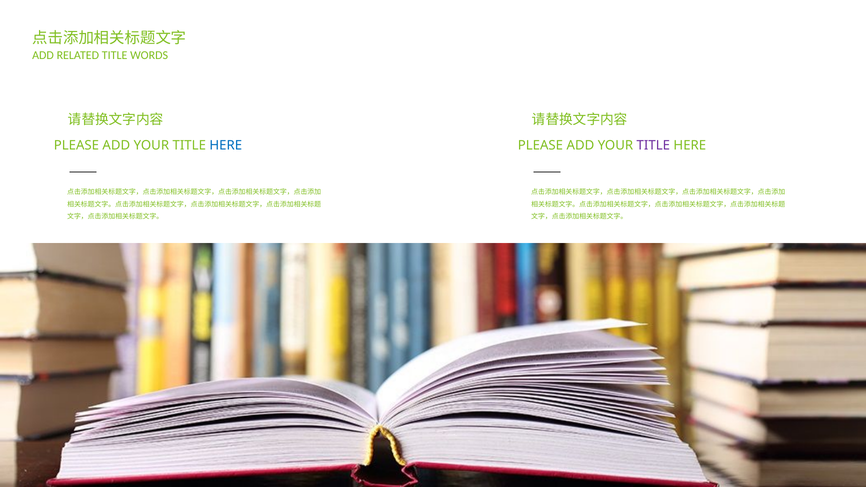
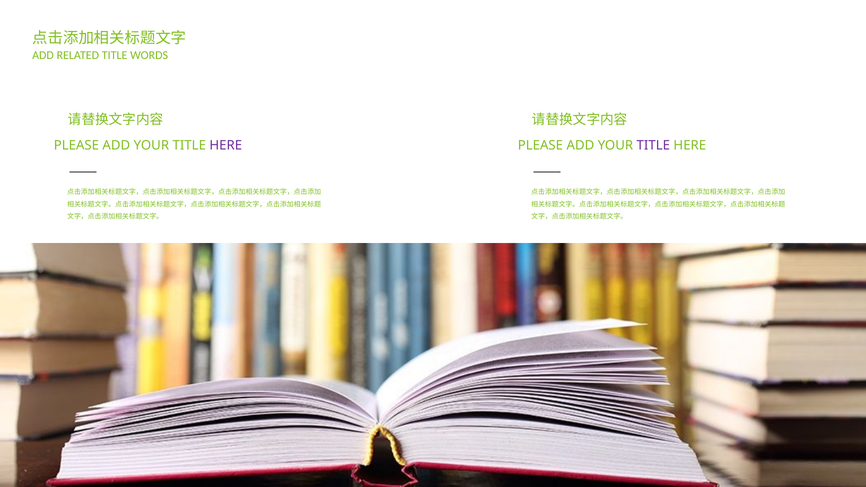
HERE at (226, 145) colour: blue -> purple
